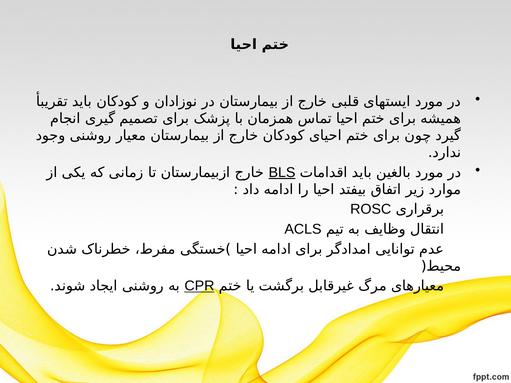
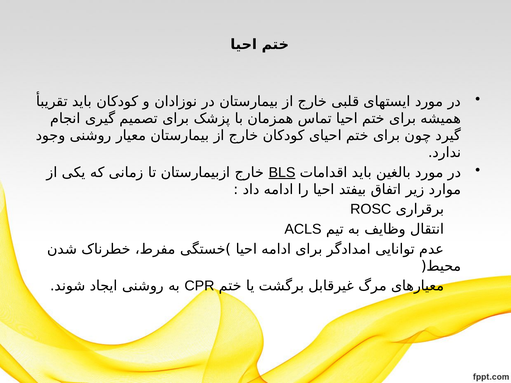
CPR underline: present -> none
